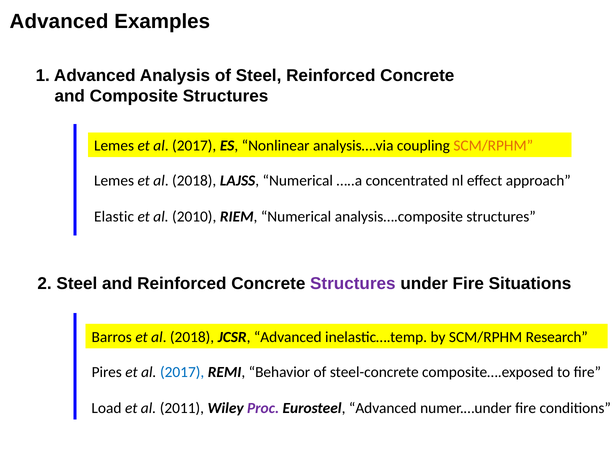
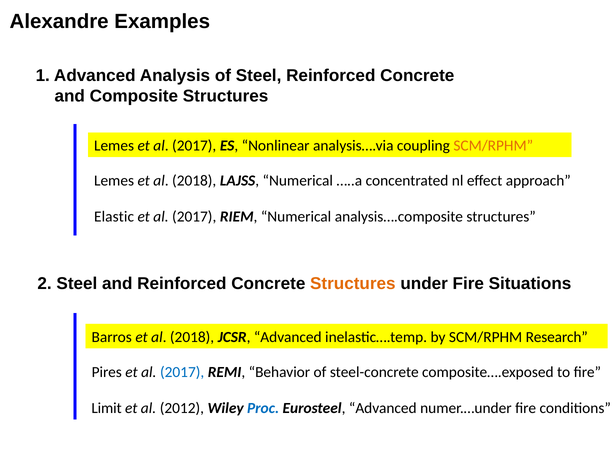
Advanced at (59, 21): Advanced -> Alexandre
2010 at (194, 217): 2010 -> 2017
Structures at (353, 284) colour: purple -> orange
Load: Load -> Limit
2011: 2011 -> 2012
Proc colour: purple -> blue
